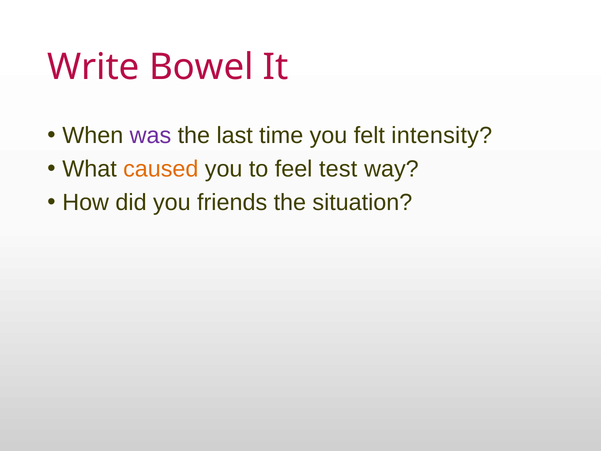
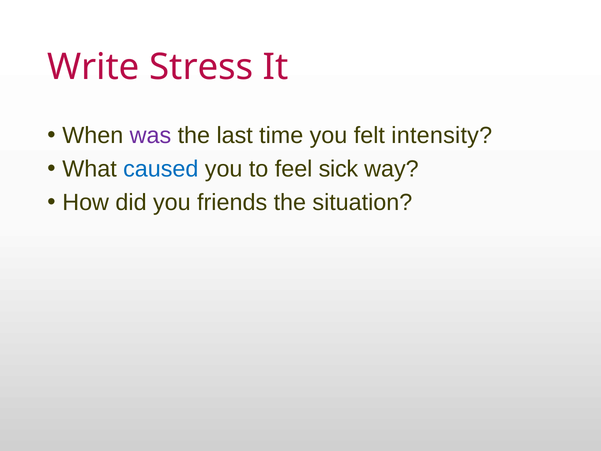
Bowel: Bowel -> Stress
caused colour: orange -> blue
test: test -> sick
